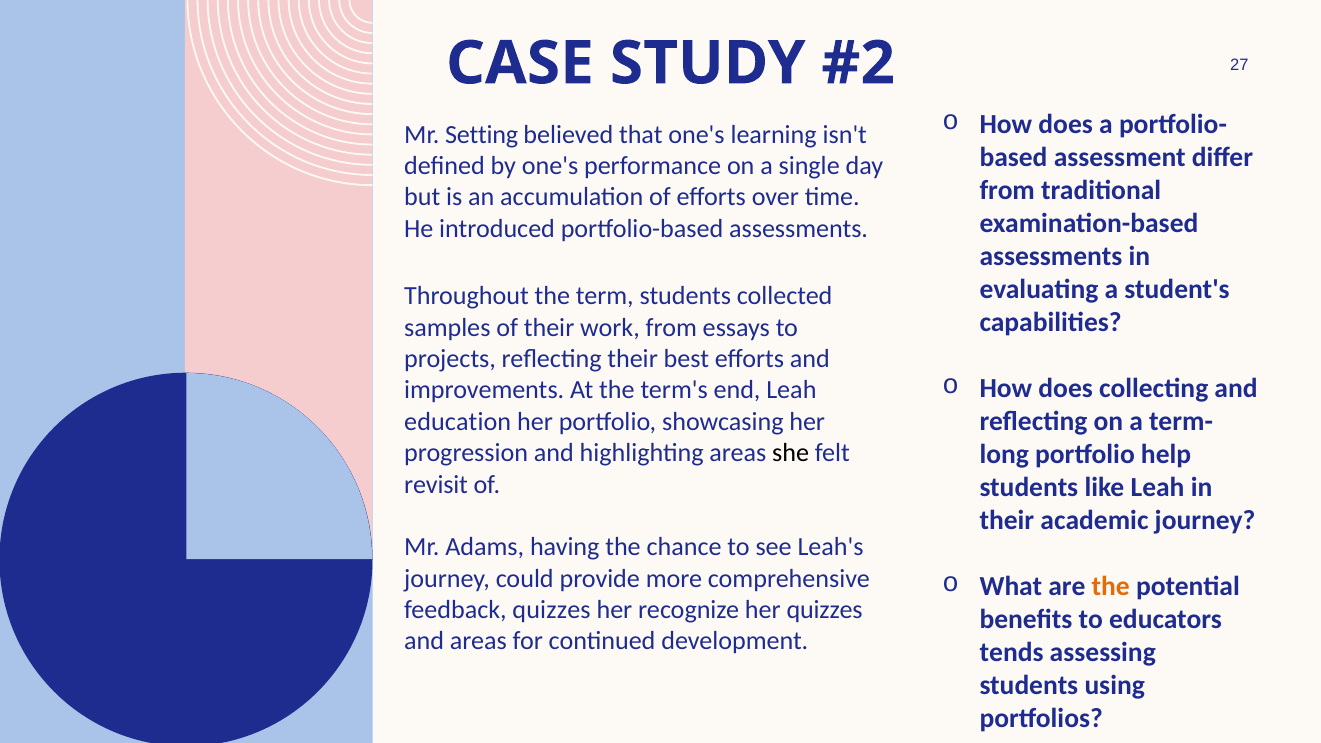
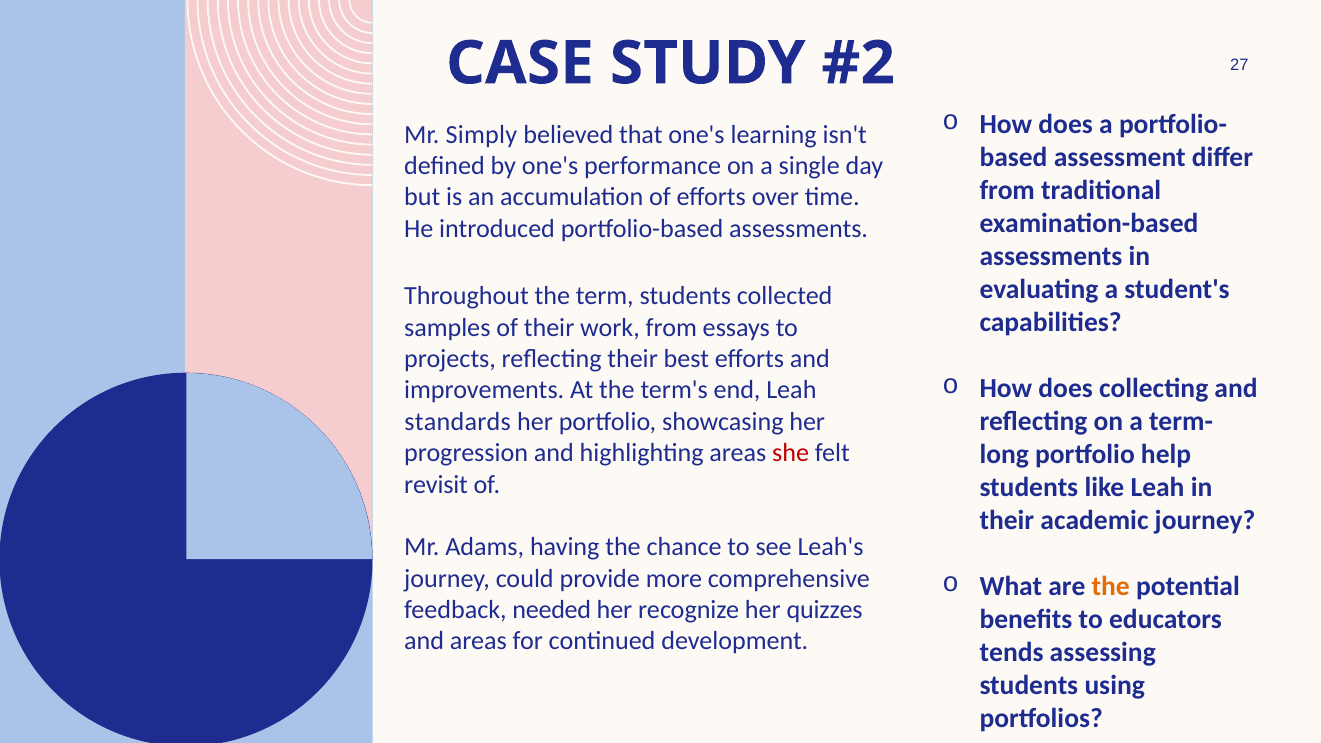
Setting: Setting -> Simply
education: education -> standards
she colour: black -> red
feedback quizzes: quizzes -> needed
